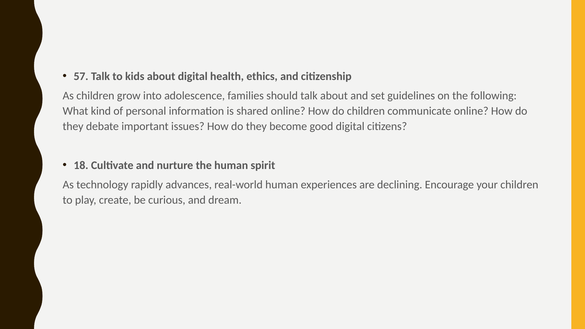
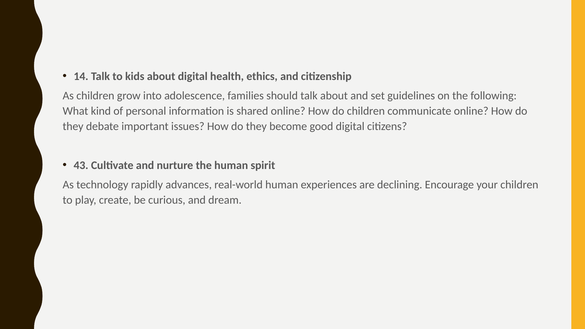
57: 57 -> 14
18: 18 -> 43
